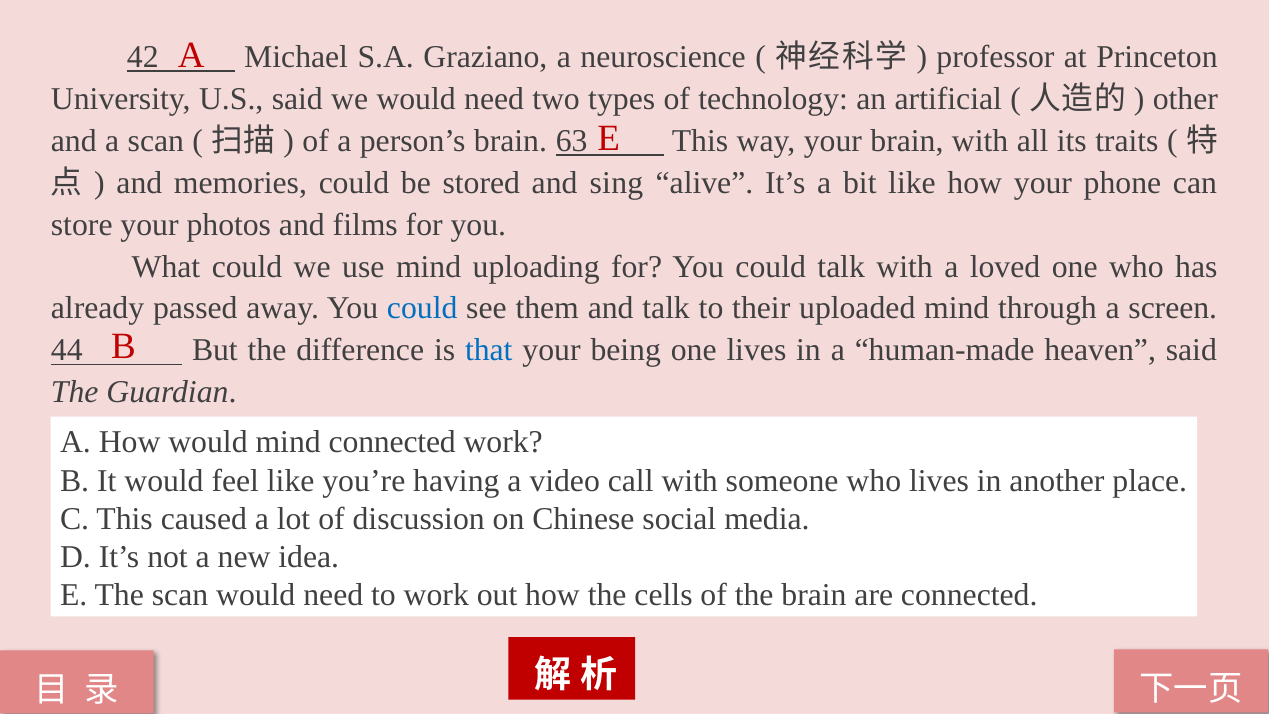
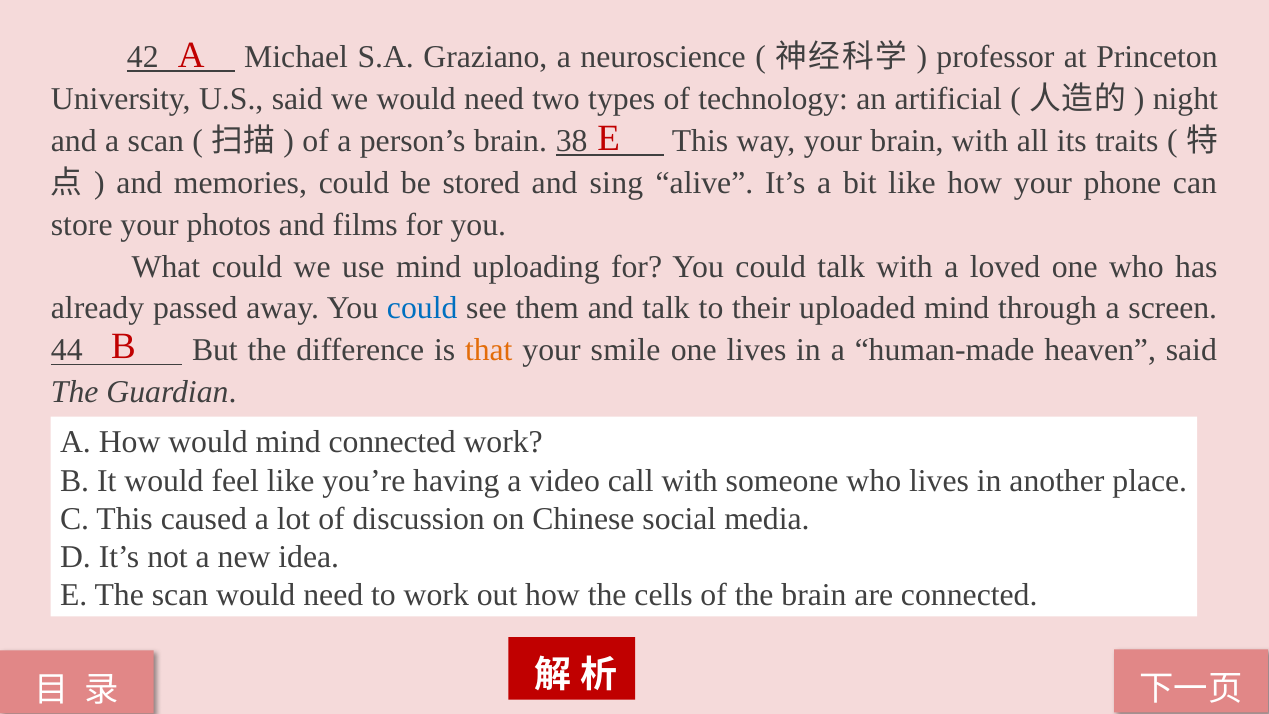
other: other -> night
63: 63 -> 38
that colour: blue -> orange
being: being -> smile
